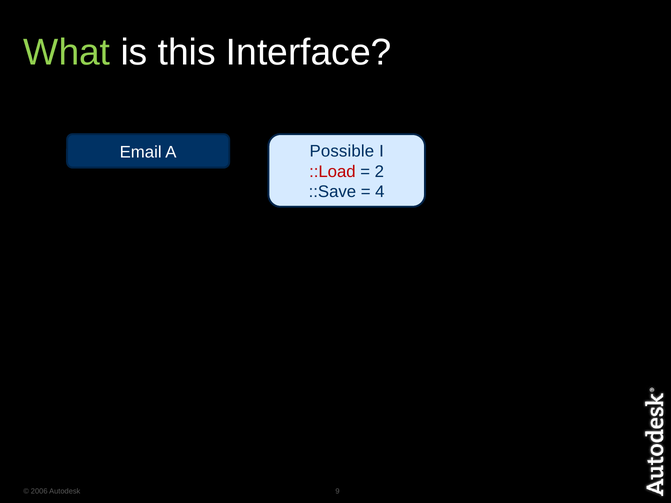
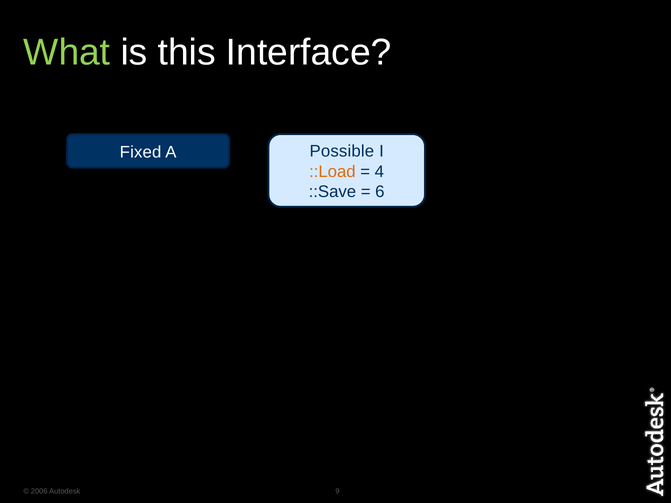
Email: Email -> Fixed
::Load colour: red -> orange
2: 2 -> 4
4: 4 -> 6
